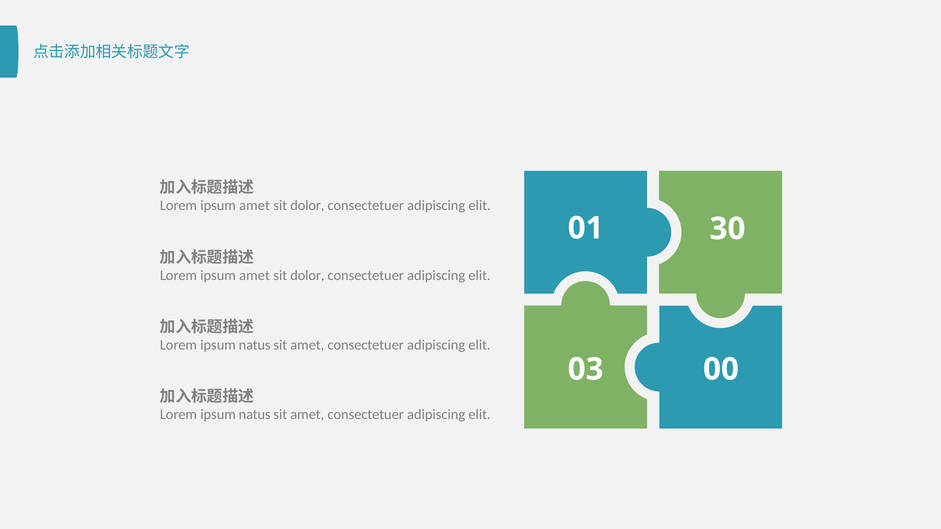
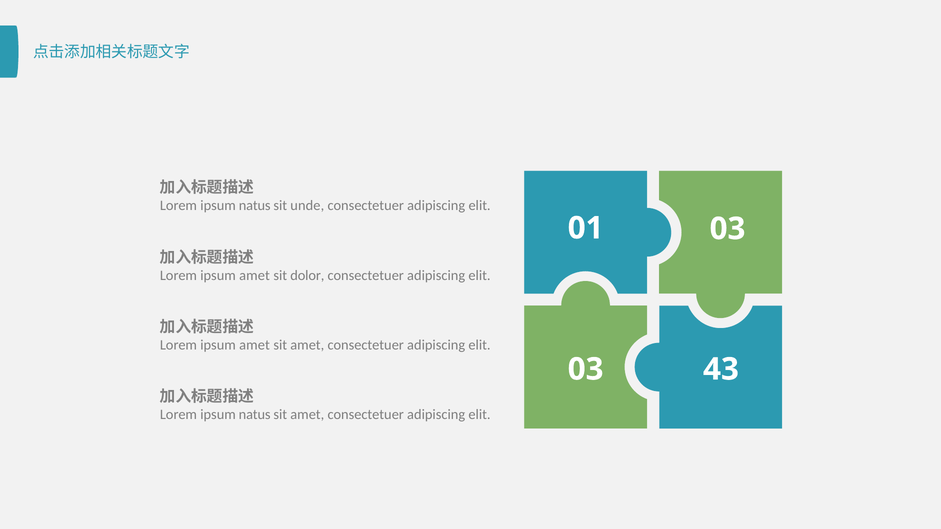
amet at (255, 206): amet -> natus
dolor at (307, 206): dolor -> unde
01 30: 30 -> 03
natus at (255, 345): natus -> amet
00: 00 -> 43
